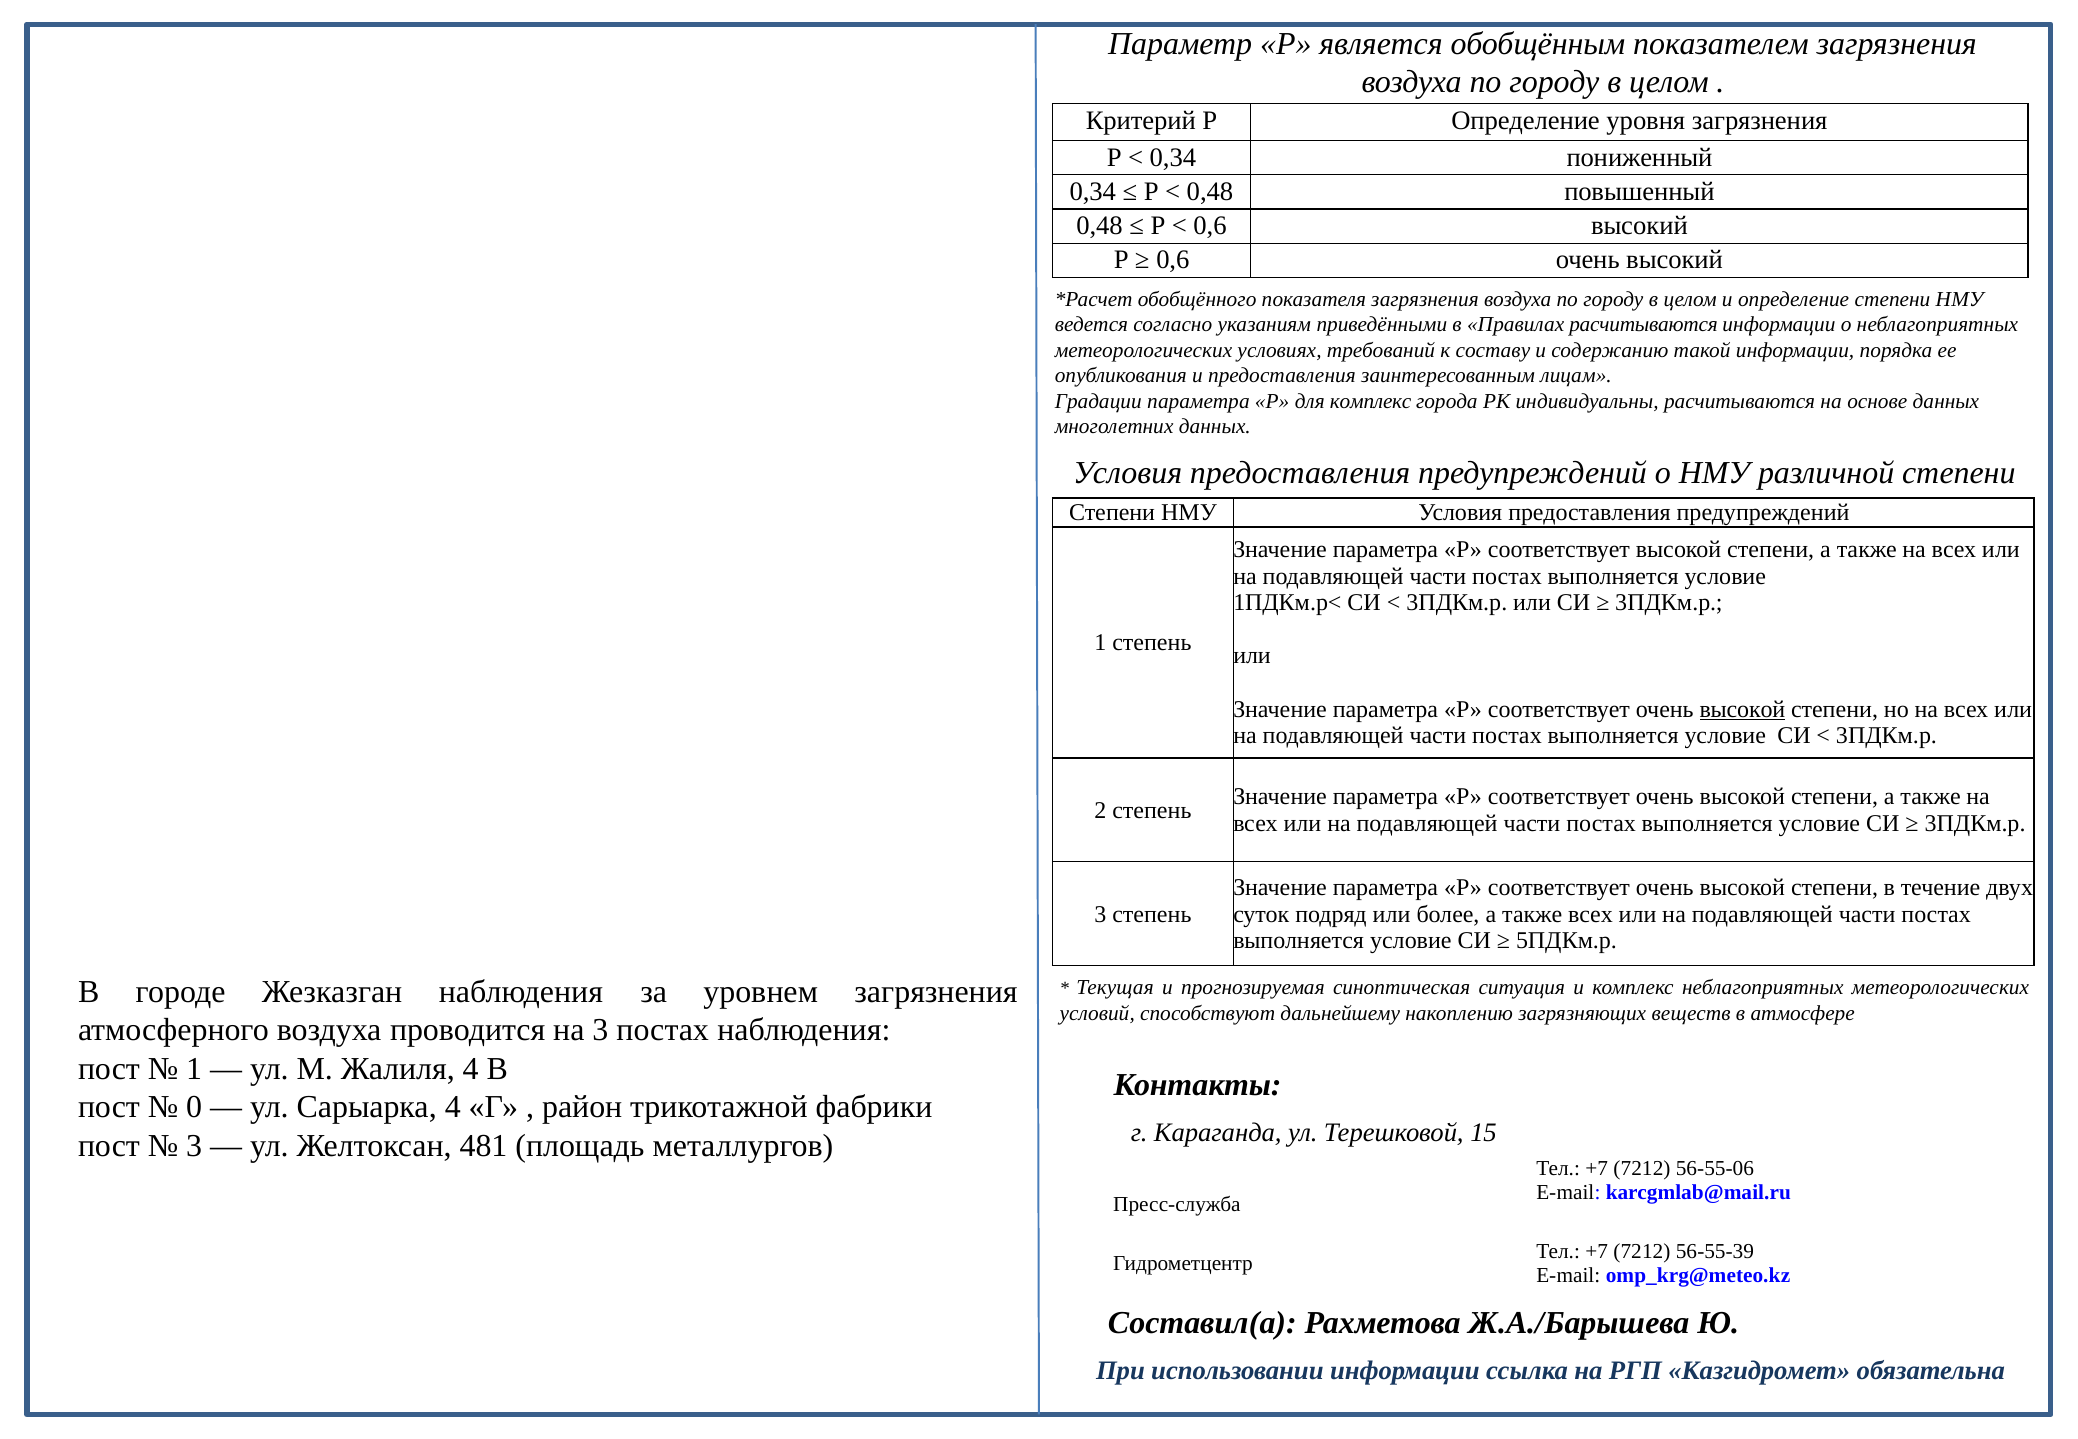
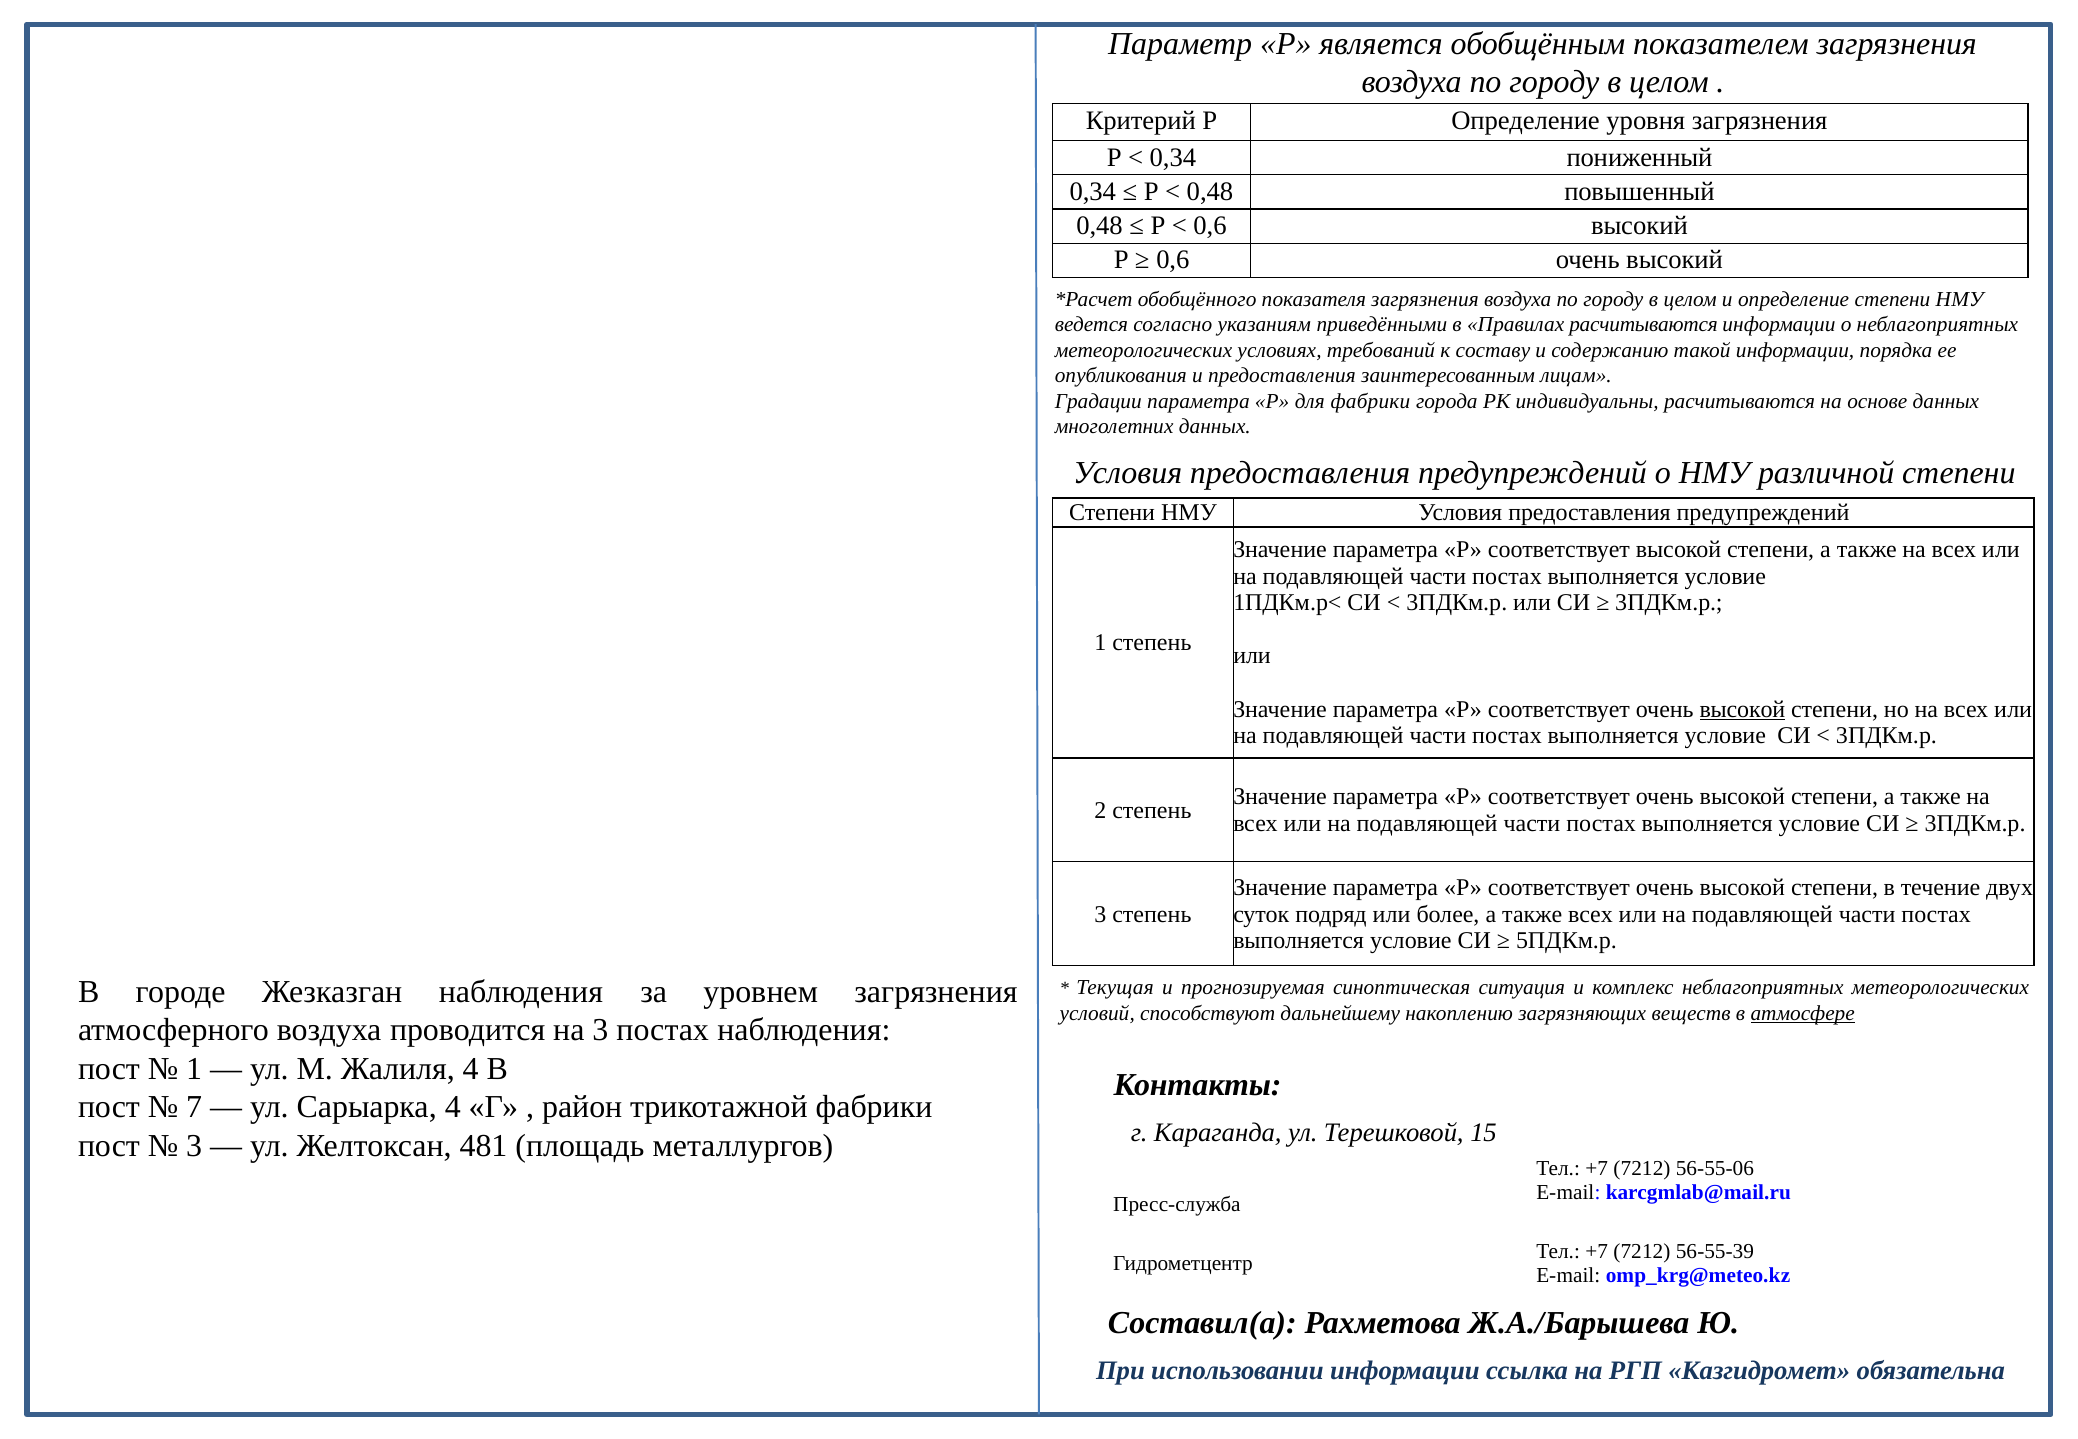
для комплекс: комплекс -> фабрики
атмосфере underline: none -> present
0: 0 -> 7
